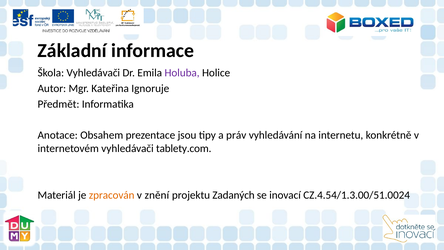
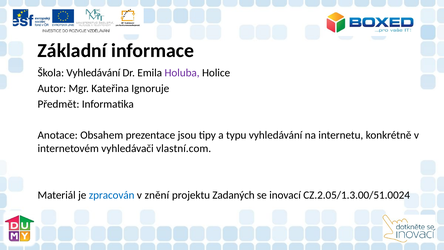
Škola Vyhledávači: Vyhledávači -> Vyhledávání
práv: práv -> typu
tablety.com: tablety.com -> vlastní.com
zpracován colour: orange -> blue
CZ.4.54/1.3.00/51.0024: CZ.4.54/1.3.00/51.0024 -> CZ.2.05/1.3.00/51.0024
